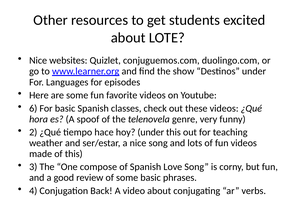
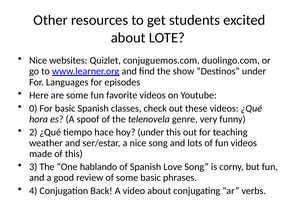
6: 6 -> 0
compose: compose -> hablando
